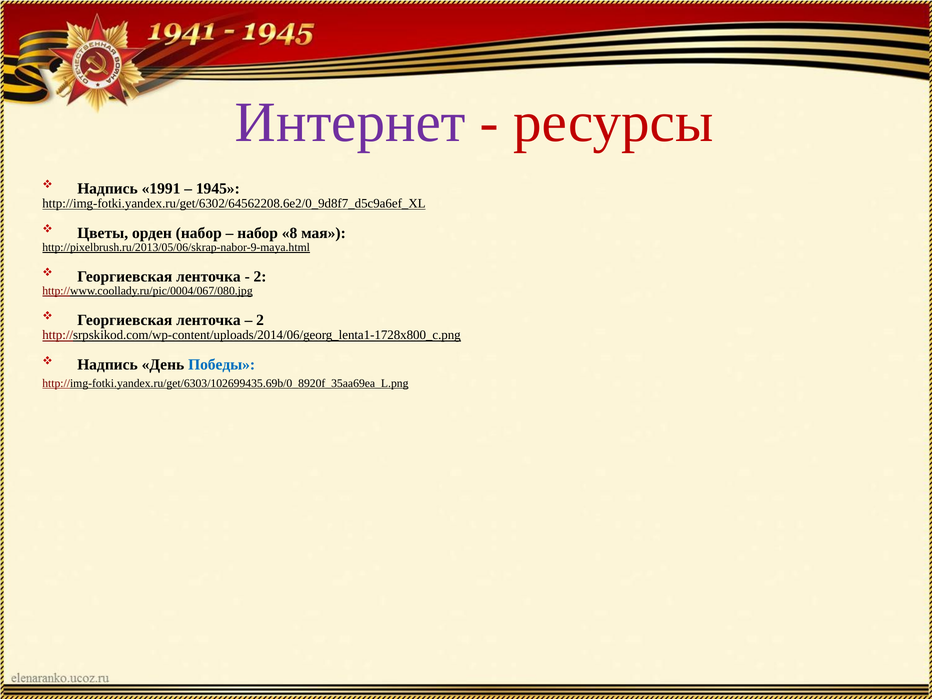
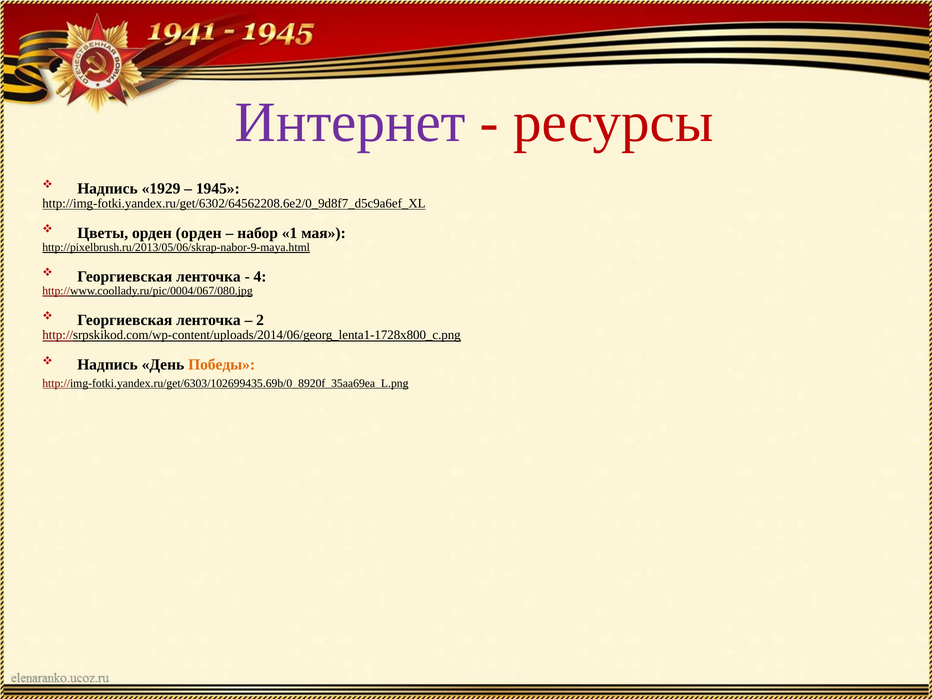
1991: 1991 -> 1929
орден набор: набор -> орден
8: 8 -> 1
2 at (260, 277): 2 -> 4
Победы colour: blue -> orange
